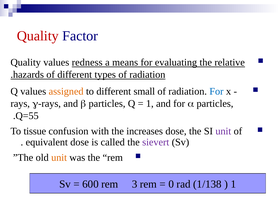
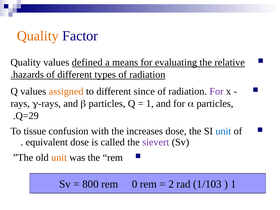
Quality at (38, 36) colour: red -> orange
redness: redness -> defined
small: small -> since
For at (216, 91) colour: blue -> purple
Q=55: Q=55 -> Q=29
unit at (223, 131) colour: purple -> blue
600: 600 -> 800
3: 3 -> 0
0: 0 -> 2
1/138: 1/138 -> 1/103
